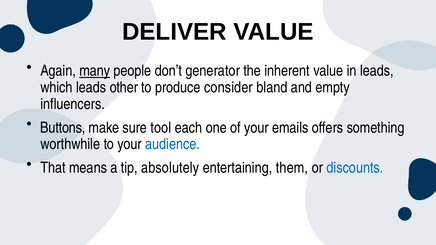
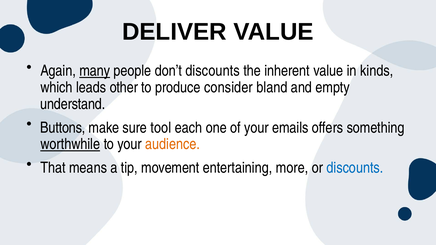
don’t generator: generator -> discounts
in leads: leads -> kinds
influencers: influencers -> understand
worthwhile underline: none -> present
audience colour: blue -> orange
absolutely: absolutely -> movement
them: them -> more
